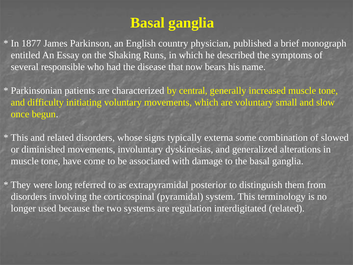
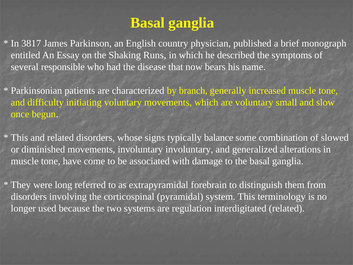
1877: 1877 -> 3817
central: central -> branch
externa: externa -> balance
involuntary dyskinesias: dyskinesias -> involuntary
posterior: posterior -> forebrain
